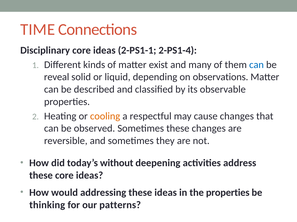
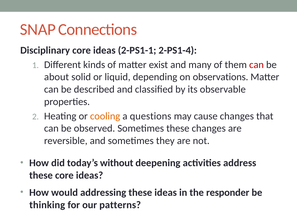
TIME: TIME -> SNAP
can at (257, 65) colour: blue -> red
reveal: reveal -> about
respectful: respectful -> questions
the properties: properties -> responder
